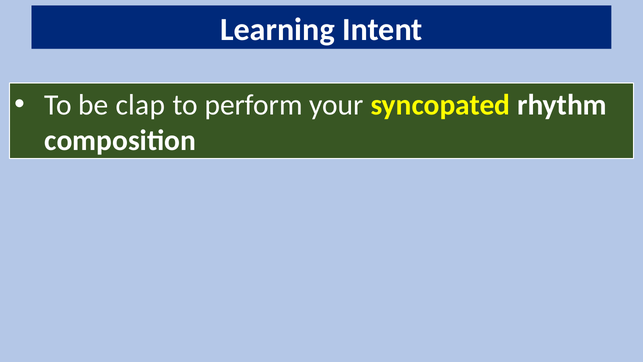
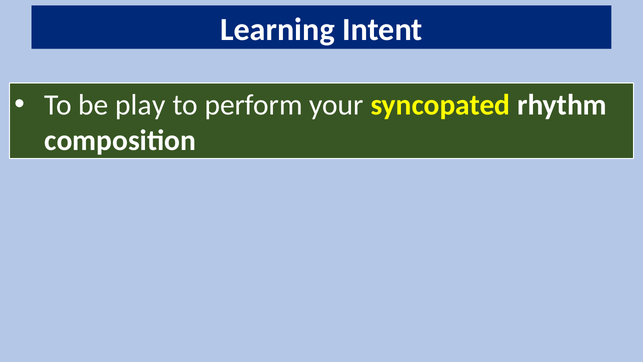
clap: clap -> play
